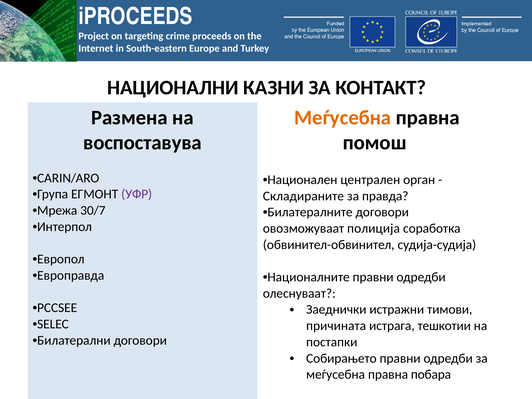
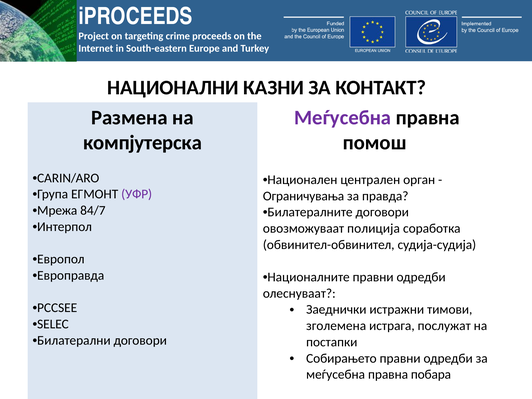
Меѓусебна at (343, 118) colour: orange -> purple
воспоставува: воспоставува -> компјутерска
Складираните: Складираните -> Ограничувања
30/7: 30/7 -> 84/7
причината: причината -> зголемена
тешкотии: тешкотии -> послужат
